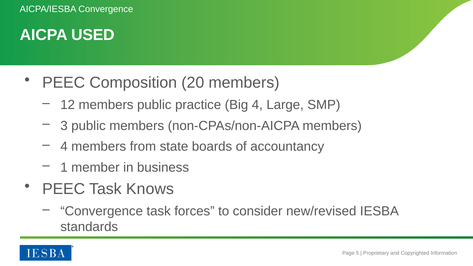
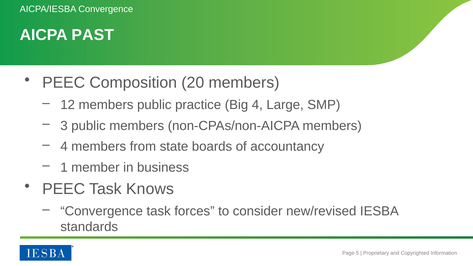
USED: USED -> PAST
